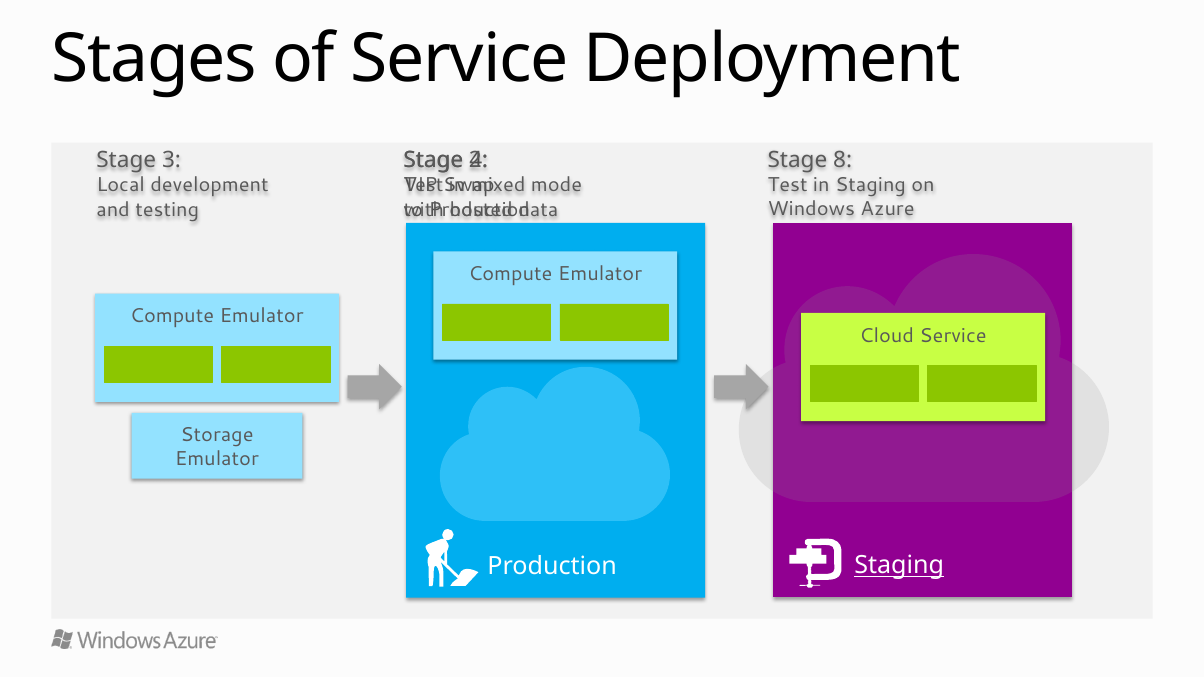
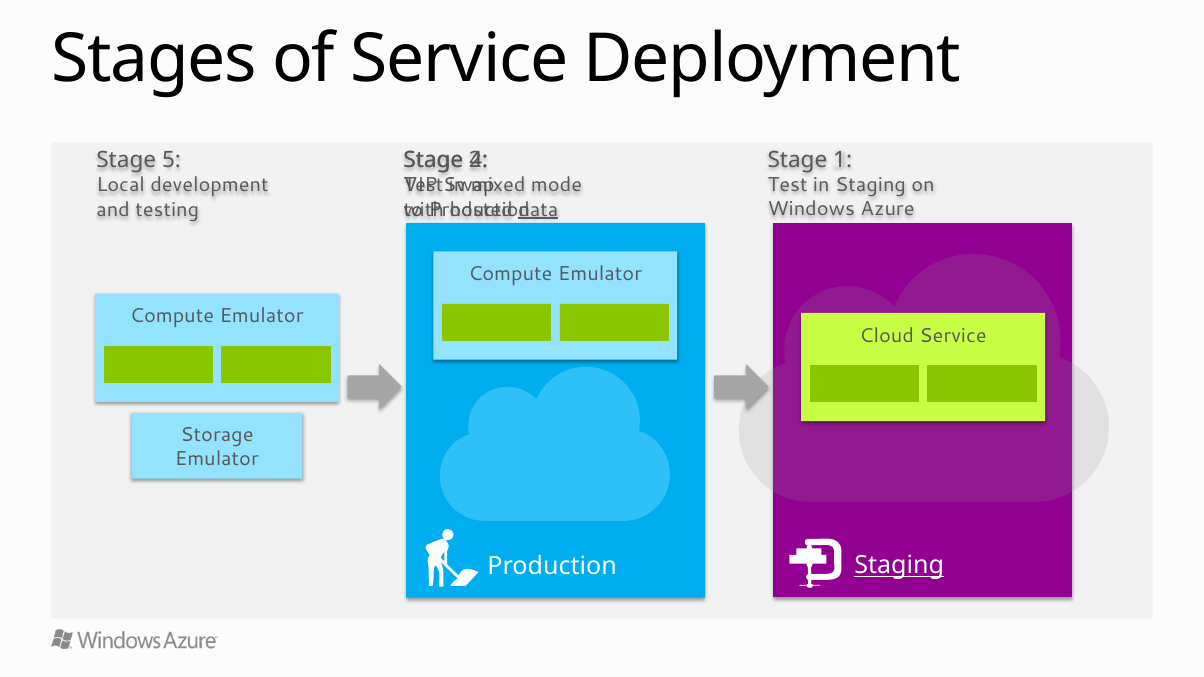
8: 8 -> 1
3: 3 -> 5
data underline: none -> present
